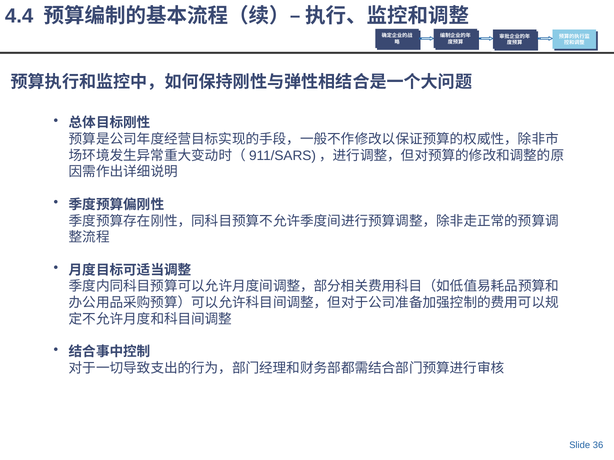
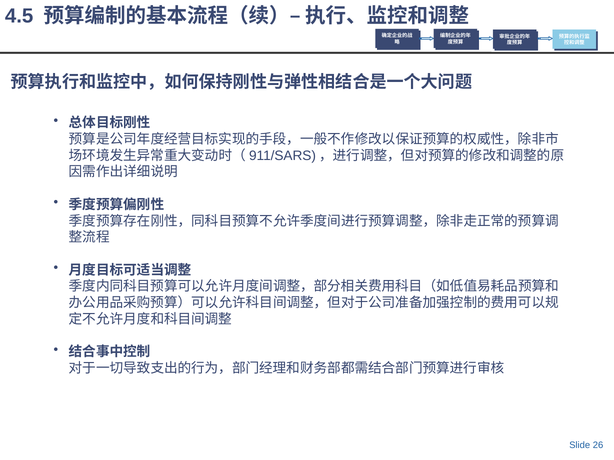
4.4: 4.4 -> 4.5
36: 36 -> 26
